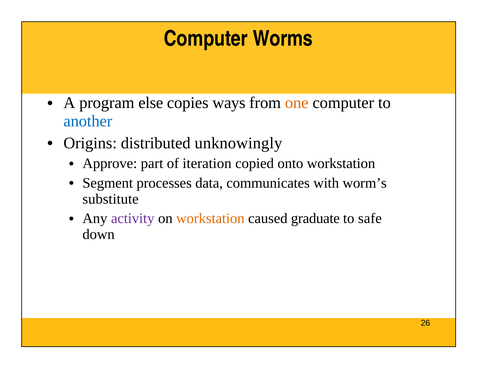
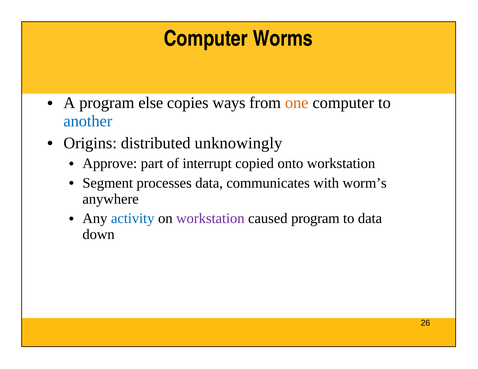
iteration: iteration -> interrupt
substitute: substitute -> anywhere
activity colour: purple -> blue
workstation at (210, 219) colour: orange -> purple
caused graduate: graduate -> program
to safe: safe -> data
